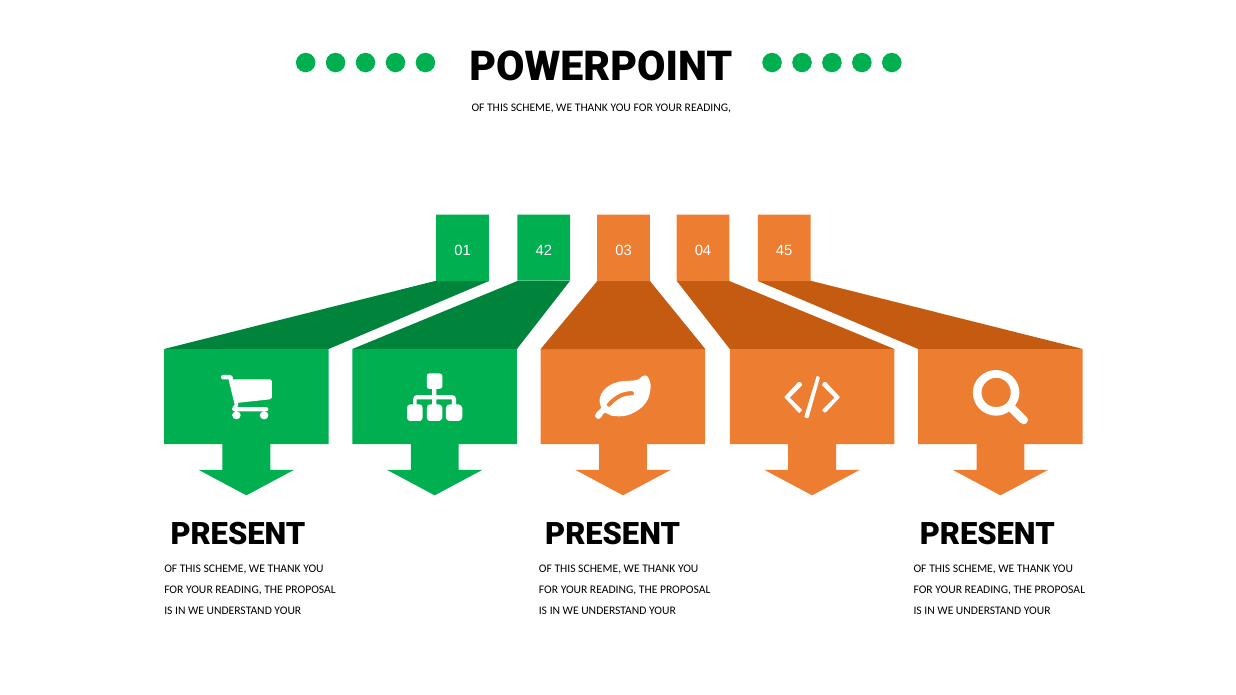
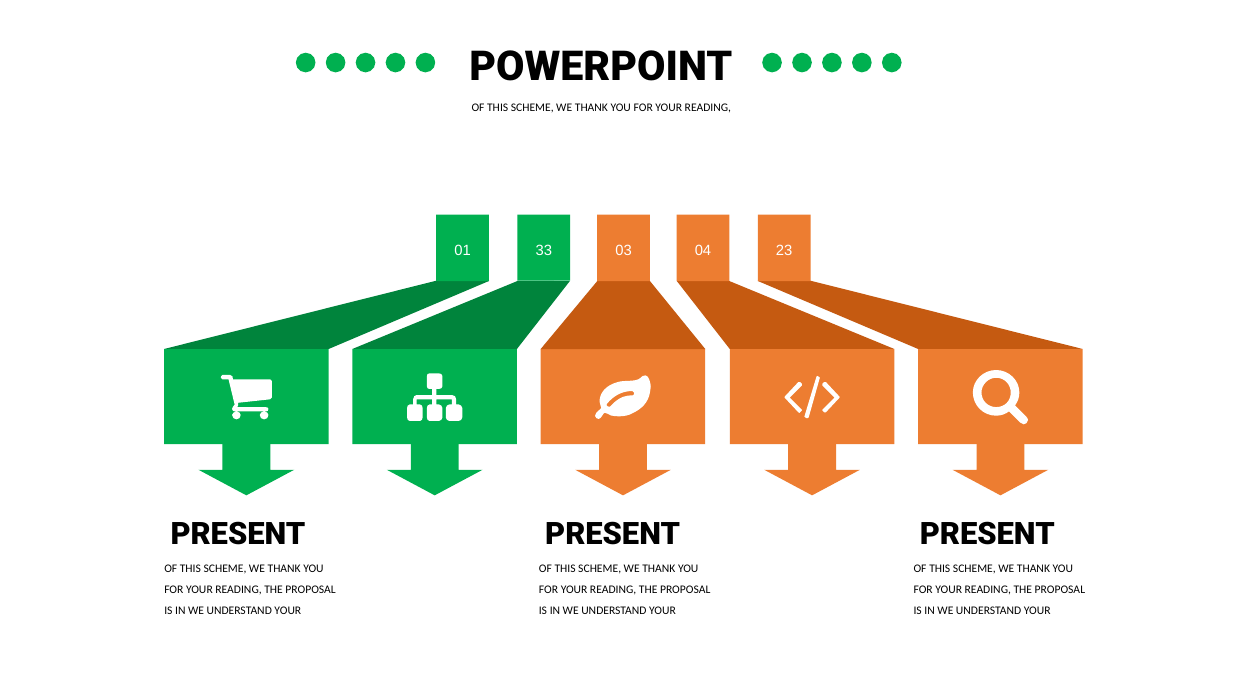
42: 42 -> 33
45: 45 -> 23
